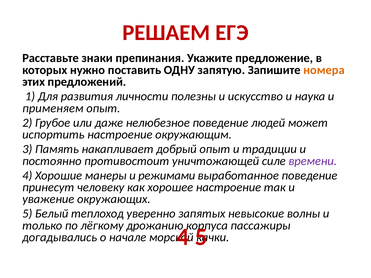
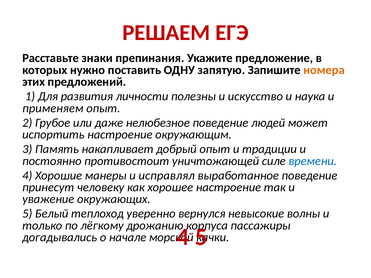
времени colour: purple -> blue
режимами: режимами -> исправлял
запятых: запятых -> вернулся
